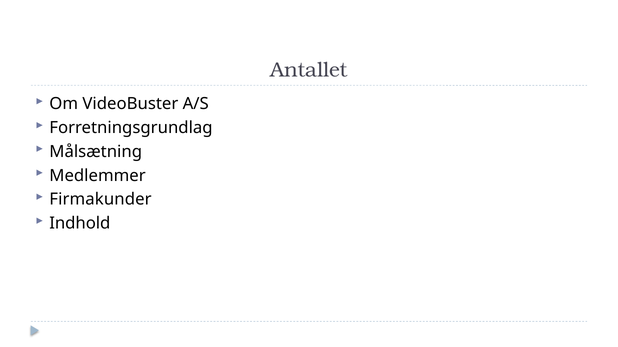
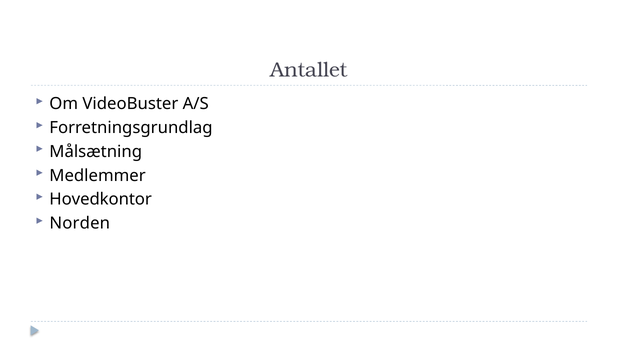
Firmakunder: Firmakunder -> Hovedkontor
Indhold: Indhold -> Norden
